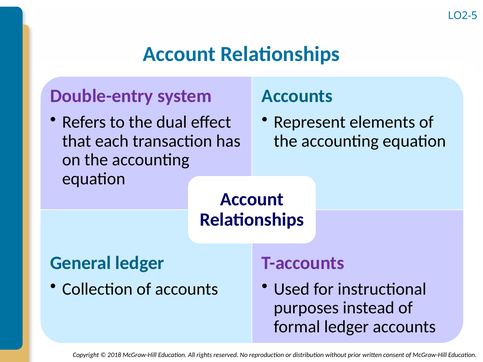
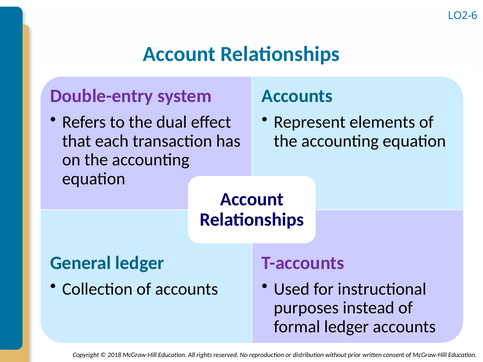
LO2-5: LO2-5 -> LO2-6
